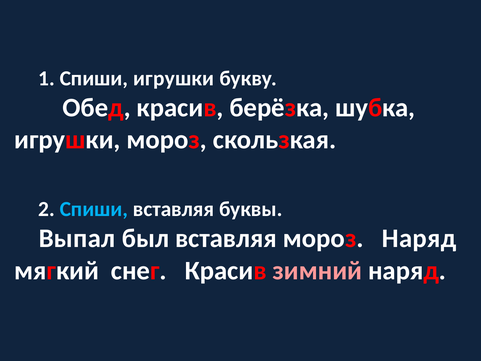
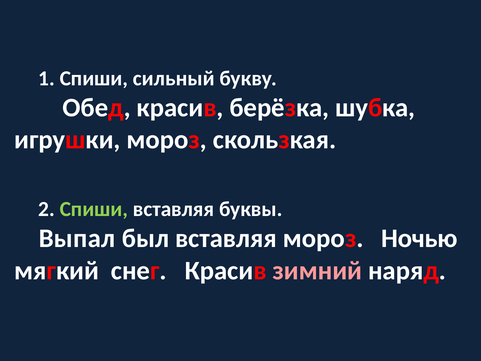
Спиши игрушки: игрушки -> сильный
Спиши at (94, 209) colour: light blue -> light green
мороз Наряд: Наряд -> Ночью
